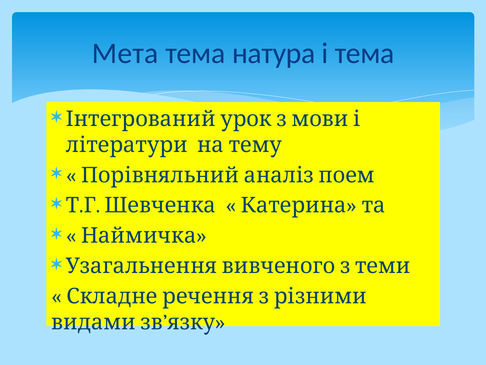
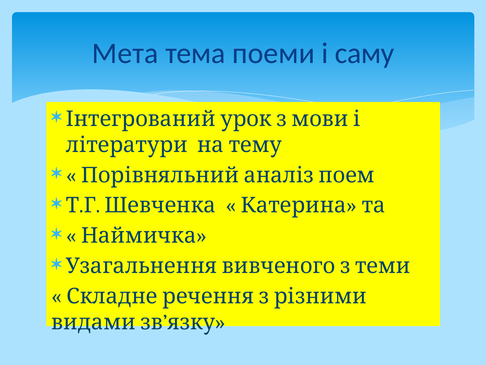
натура: натура -> поеми
і тема: тема -> саму
